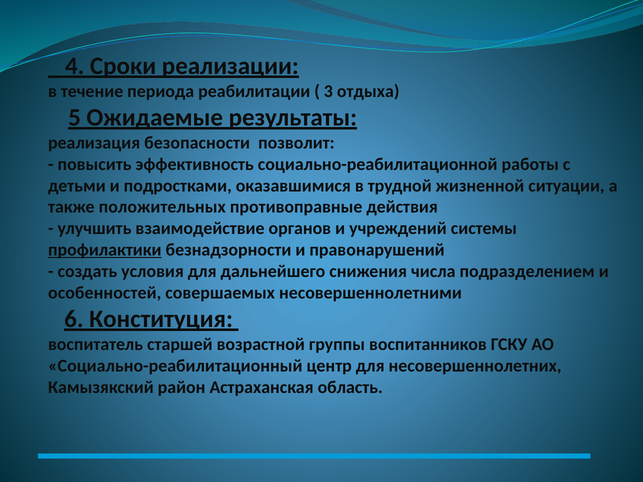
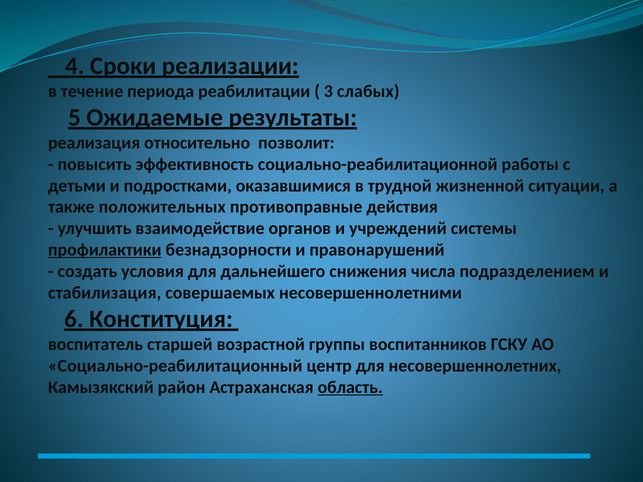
отдыха: отдыха -> слабых
безопасности: безопасности -> относительно
особенностей: особенностей -> стабилизация
область underline: none -> present
